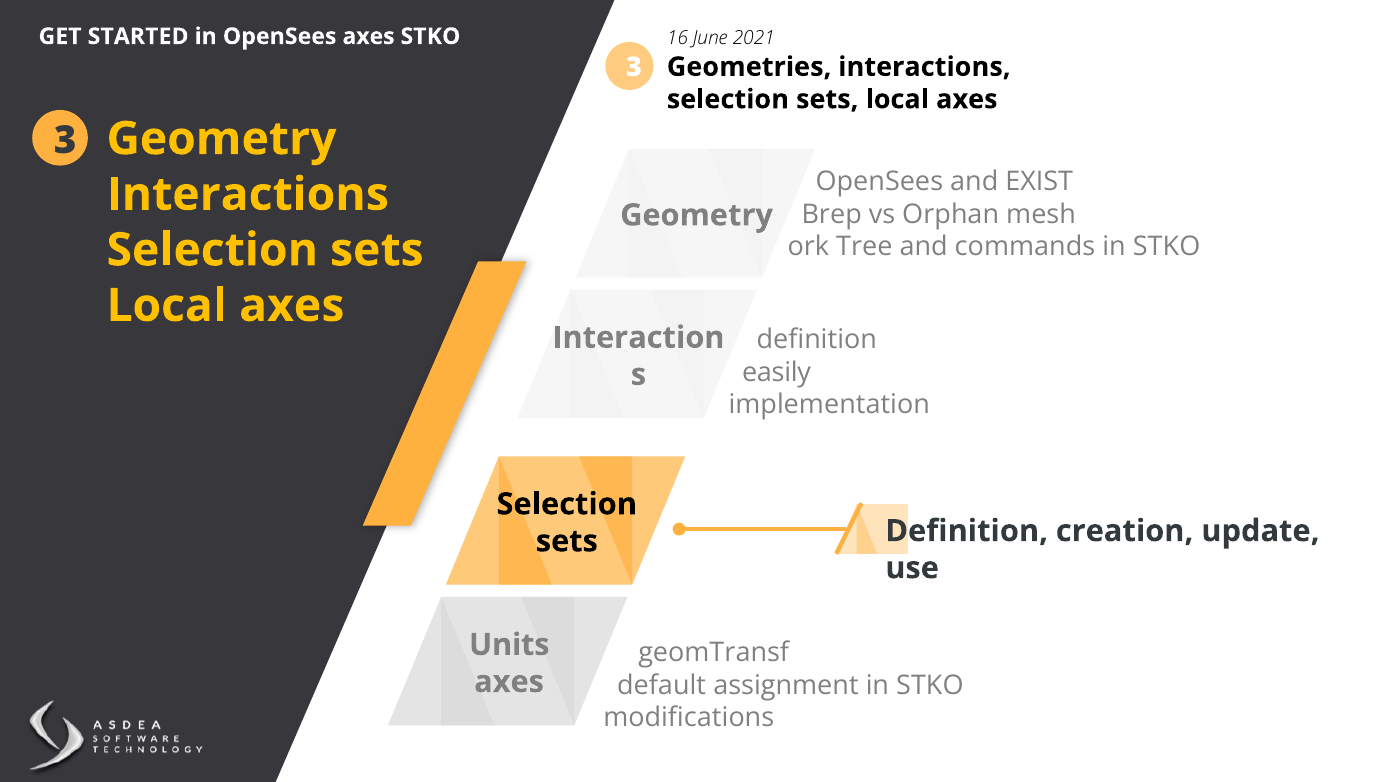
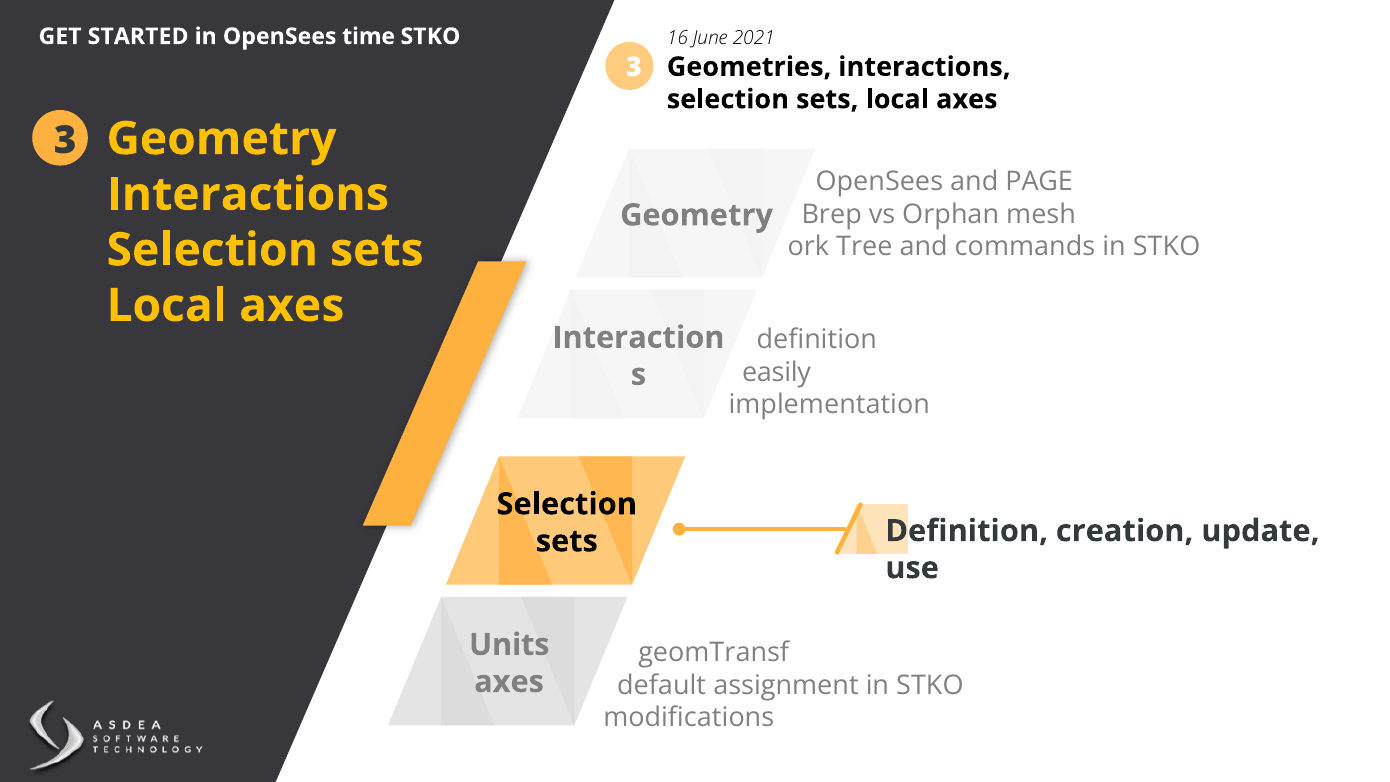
OpenSees axes: axes -> time
EXIST: EXIST -> PAGE
